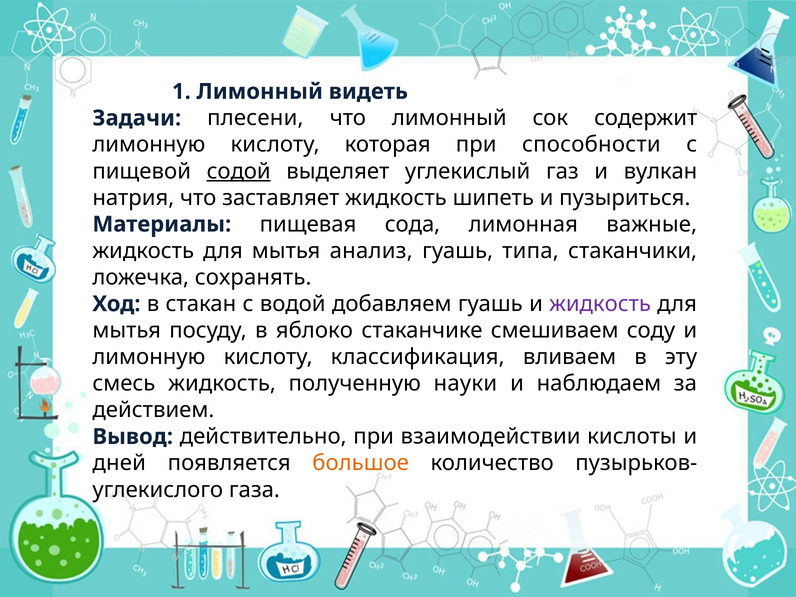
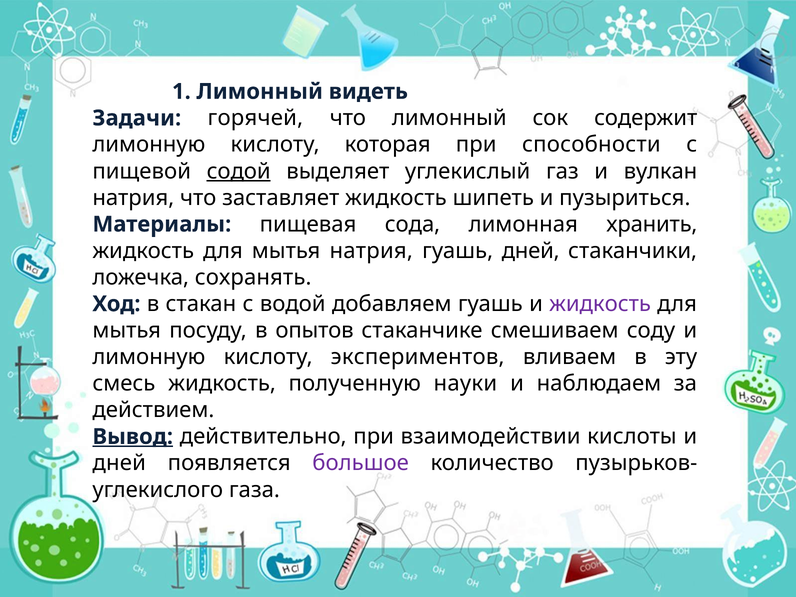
плесени: плесени -> горячей
важные: важные -> хранить
мытья анализ: анализ -> натрия
гуашь типа: типа -> дней
яблоко: яблоко -> опытов
классификация: классификация -> экспериментов
Вывод underline: none -> present
большое colour: orange -> purple
